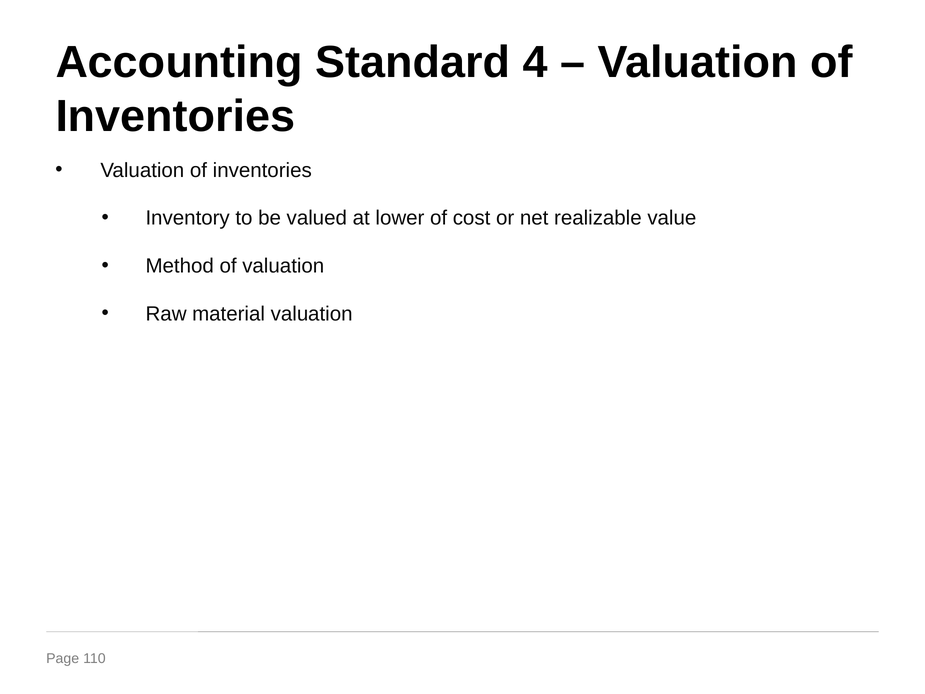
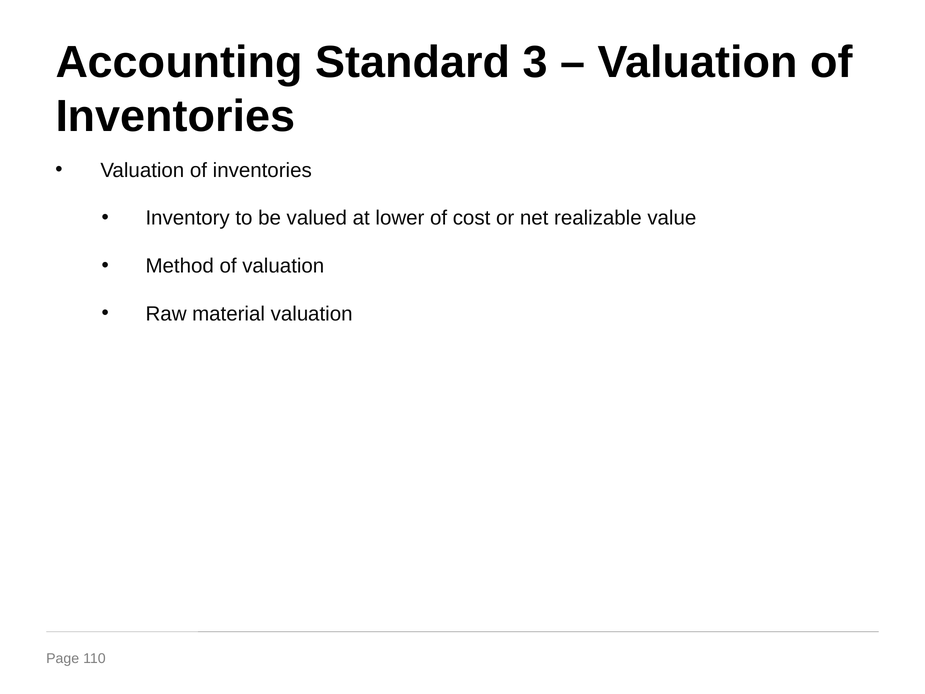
4: 4 -> 3
